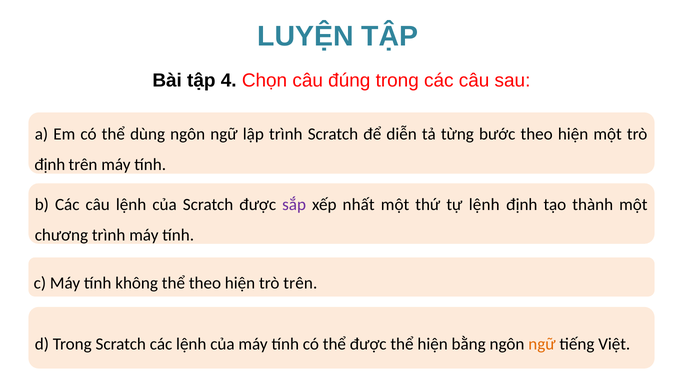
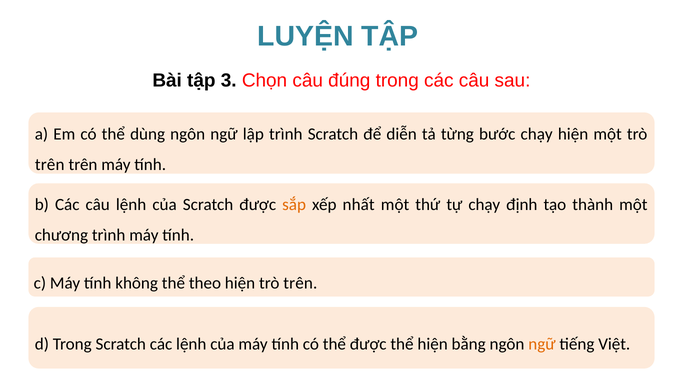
4: 4 -> 3
bước theo: theo -> chạy
định at (50, 165): định -> trên
sắp colour: purple -> orange
tự lệnh: lệnh -> chạy
